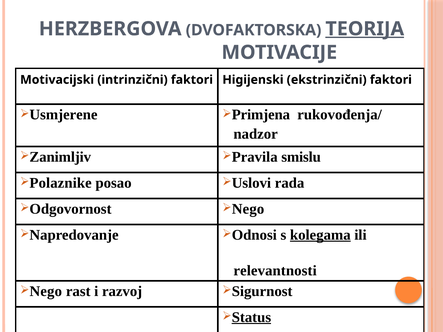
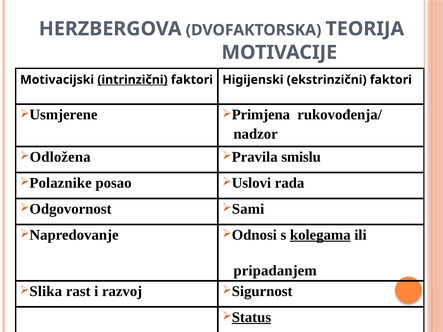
TEORIJA underline: present -> none
intrinzični underline: none -> present
Zanimljiv: Zanimljiv -> Odložena
Nego at (248, 209): Nego -> Sami
relevantnosti: relevantnosti -> pripadanjem
Nego at (46, 291): Nego -> Slika
